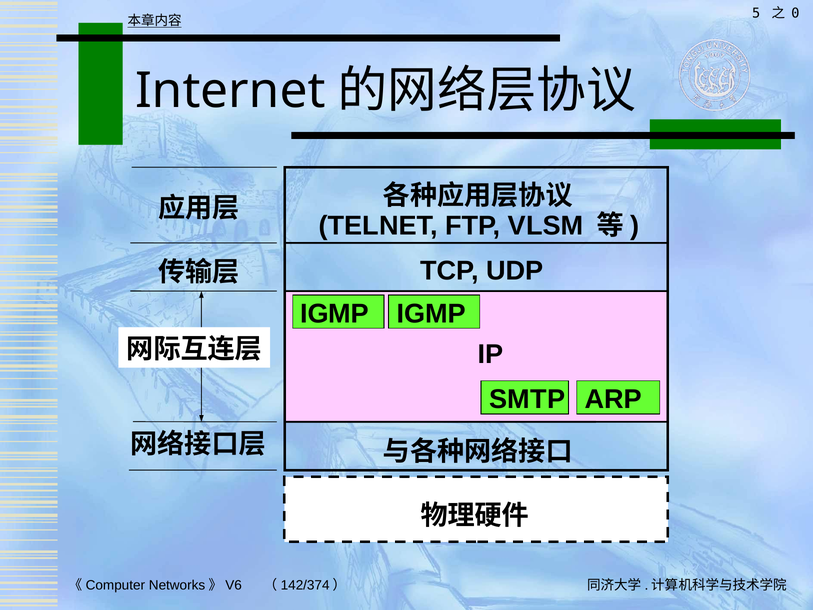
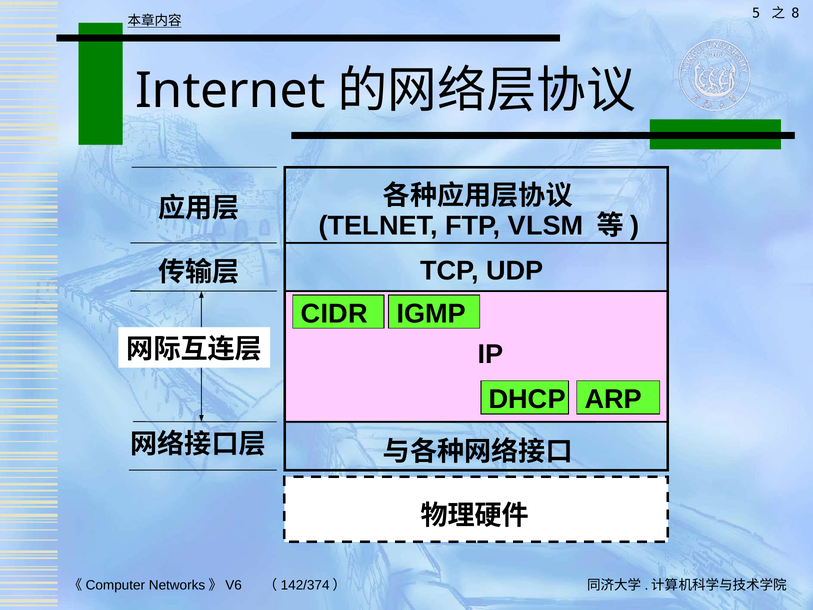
0: 0 -> 8
IGMP at (335, 314): IGMP -> CIDR
SMTP: SMTP -> DHCP
